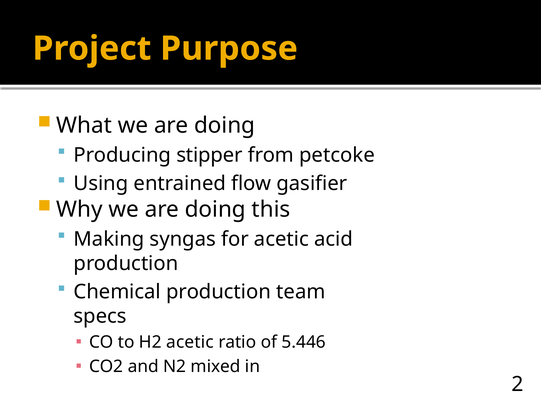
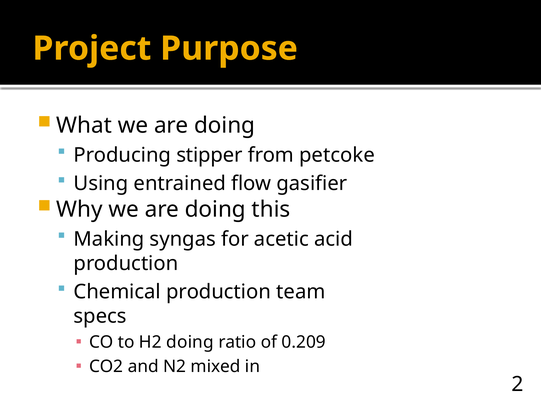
H2 acetic: acetic -> doing
5.446: 5.446 -> 0.209
